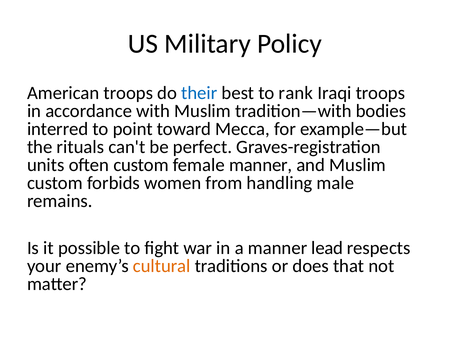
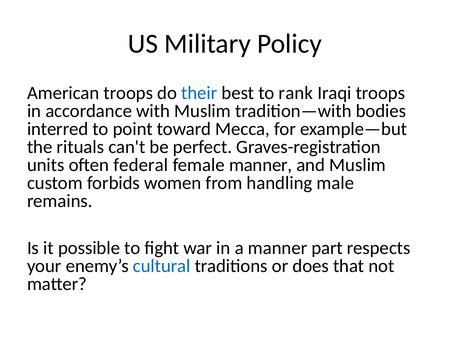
often custom: custom -> federal
lead: lead -> part
cultural colour: orange -> blue
